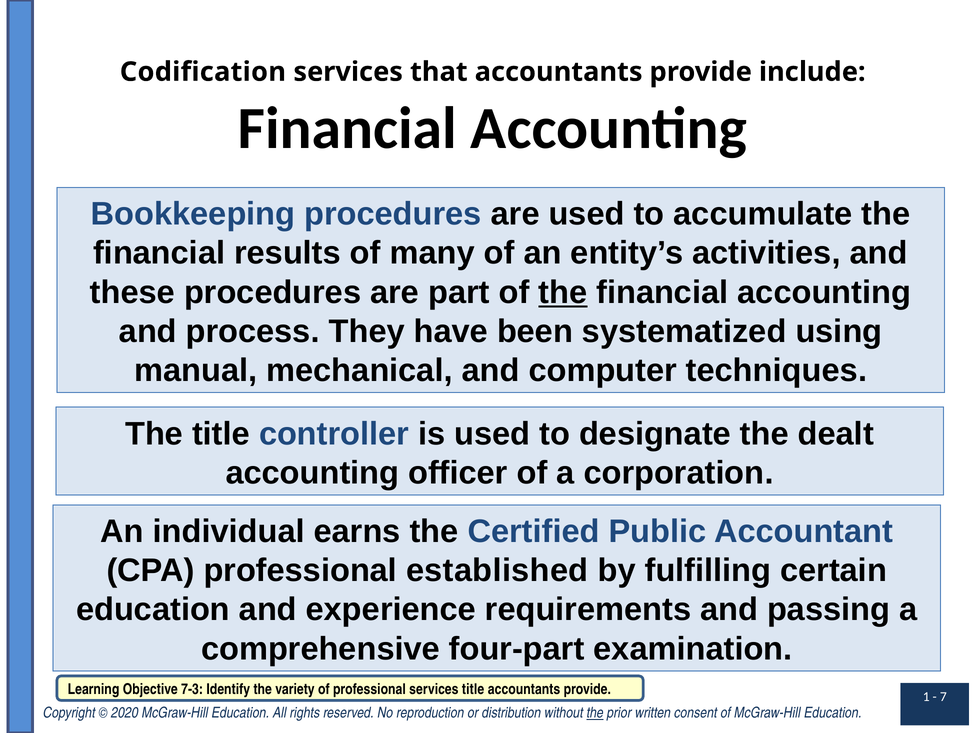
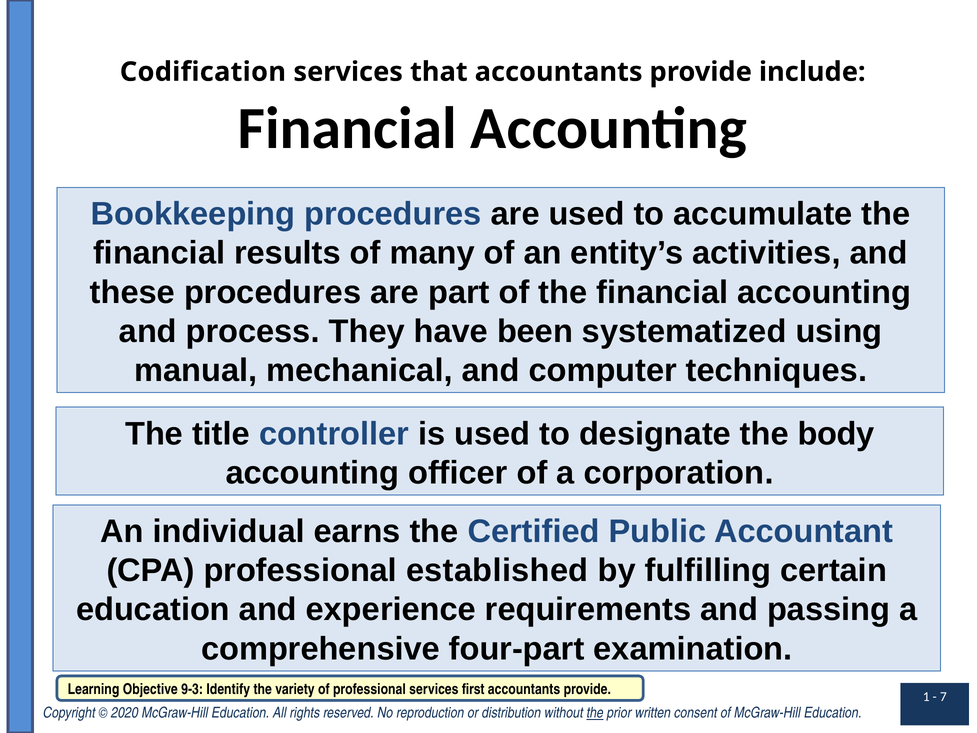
the at (563, 292) underline: present -> none
dealt: dealt -> body
7-3: 7-3 -> 9-3
services title: title -> first
